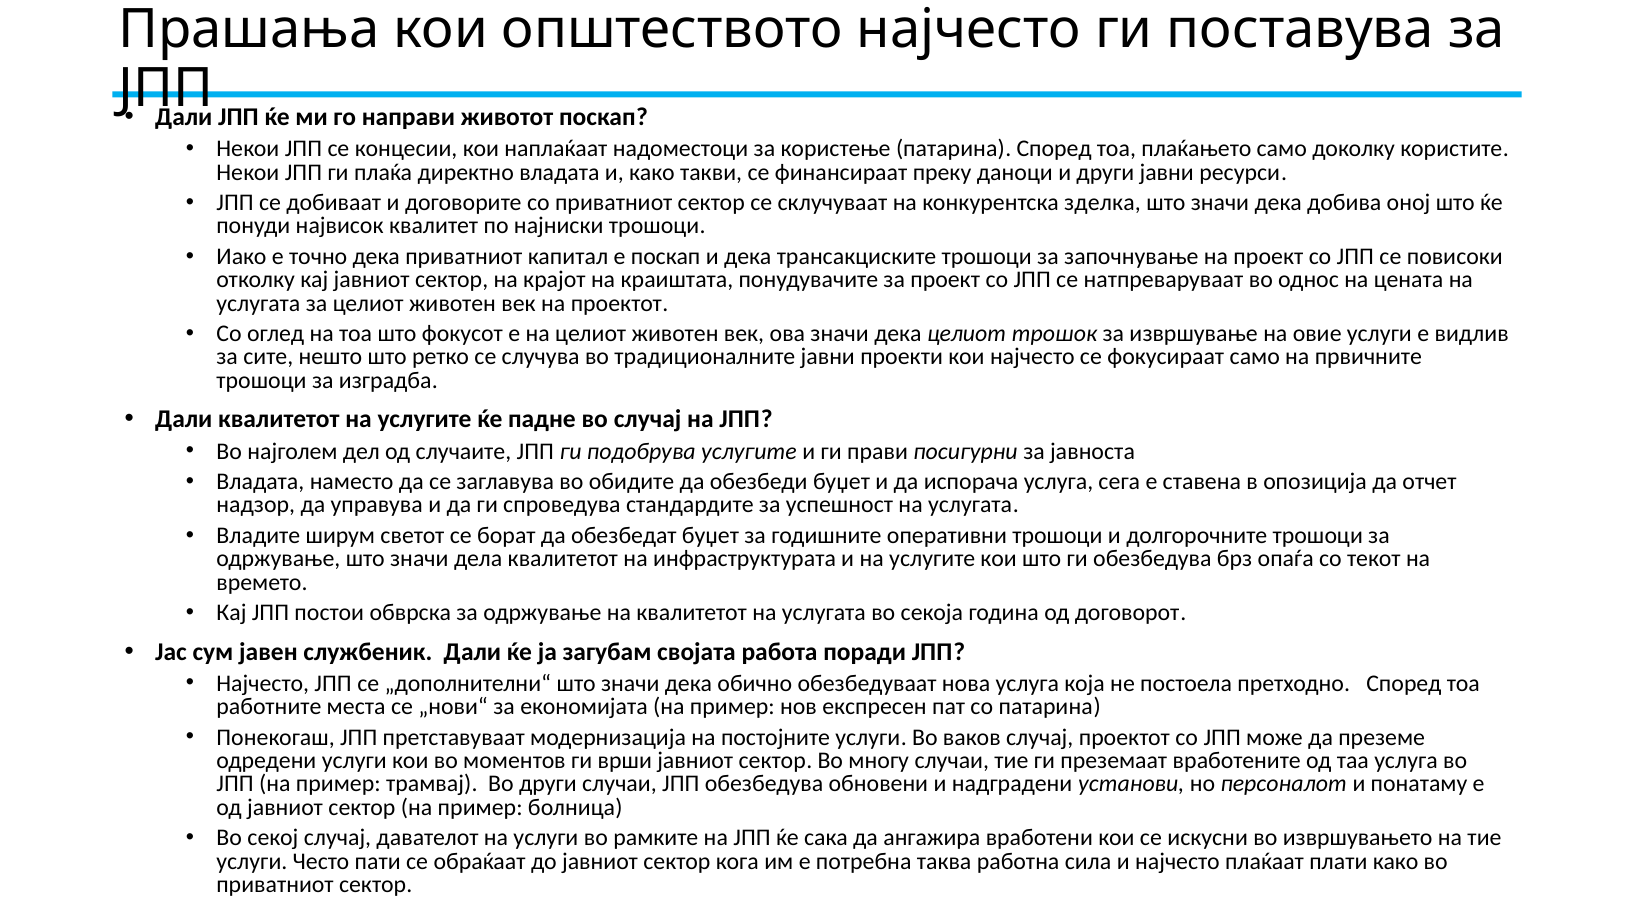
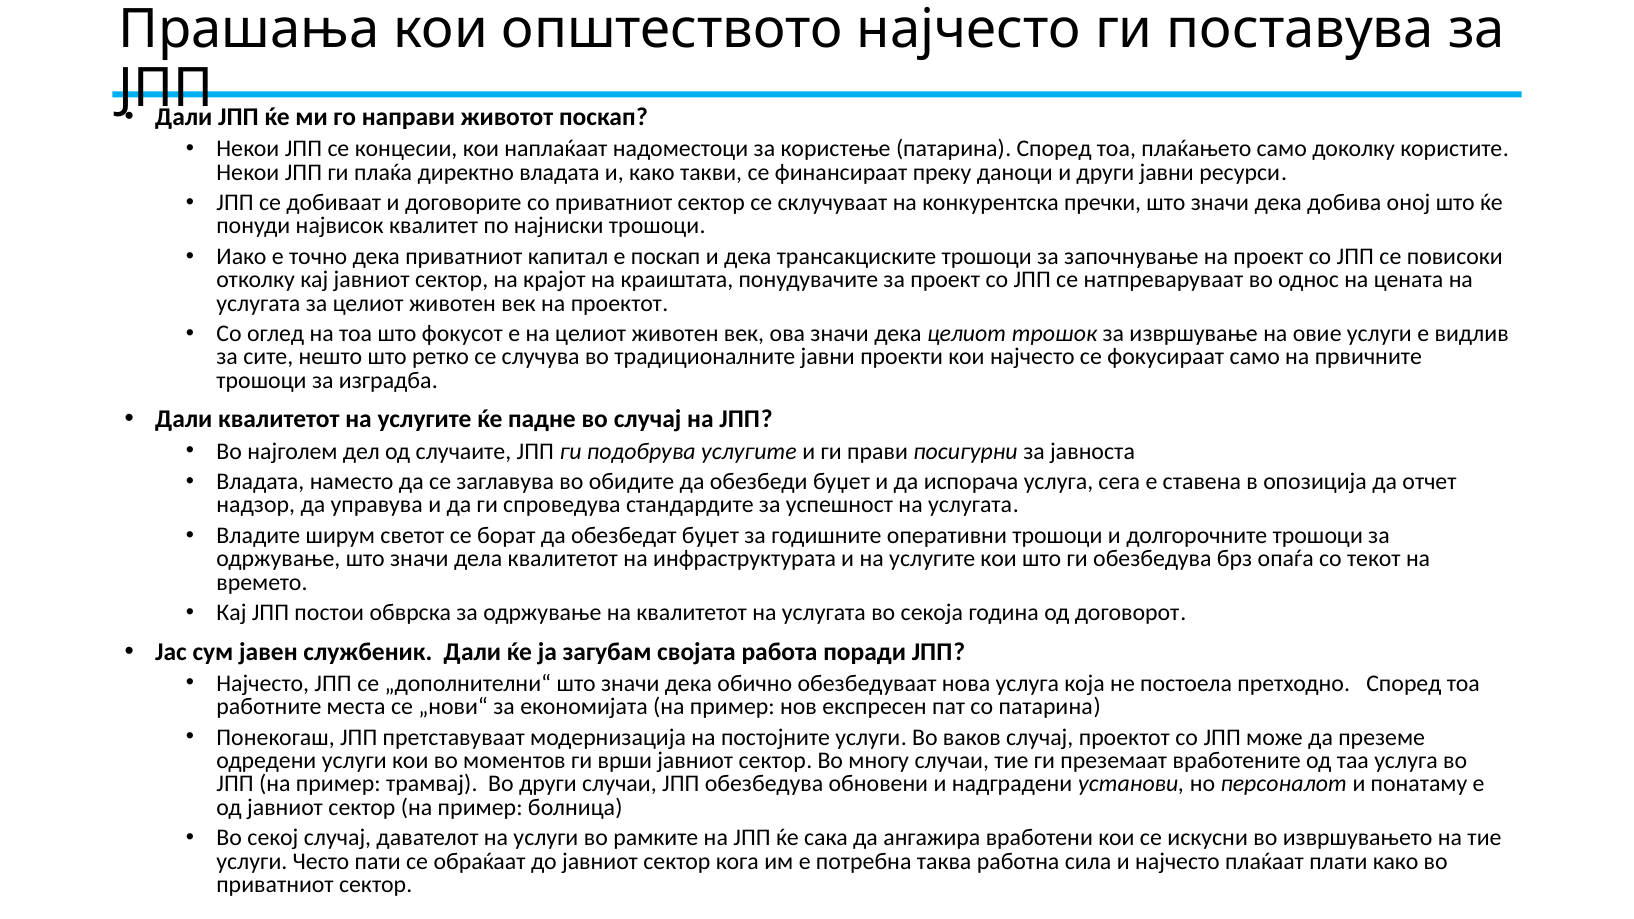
зделка: зделка -> пречки
